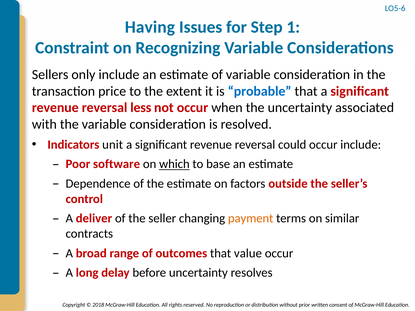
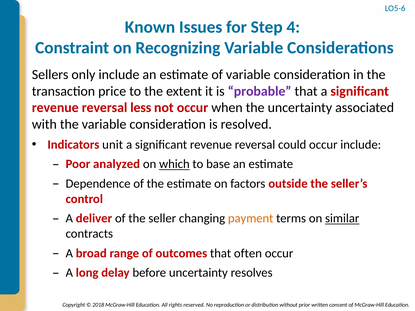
Having: Having -> Known
1: 1 -> 4
probable colour: blue -> purple
software: software -> analyzed
similar underline: none -> present
value: value -> often
